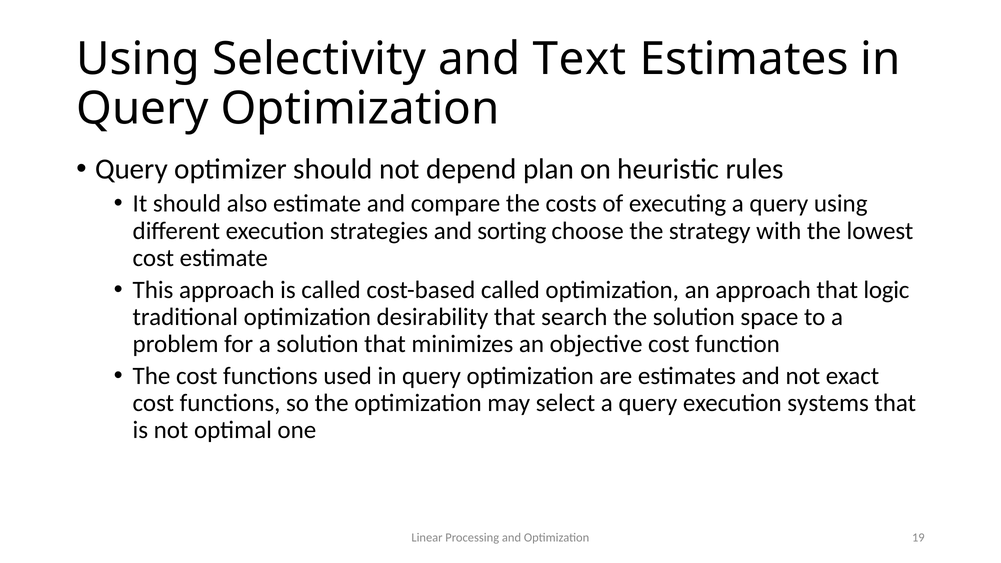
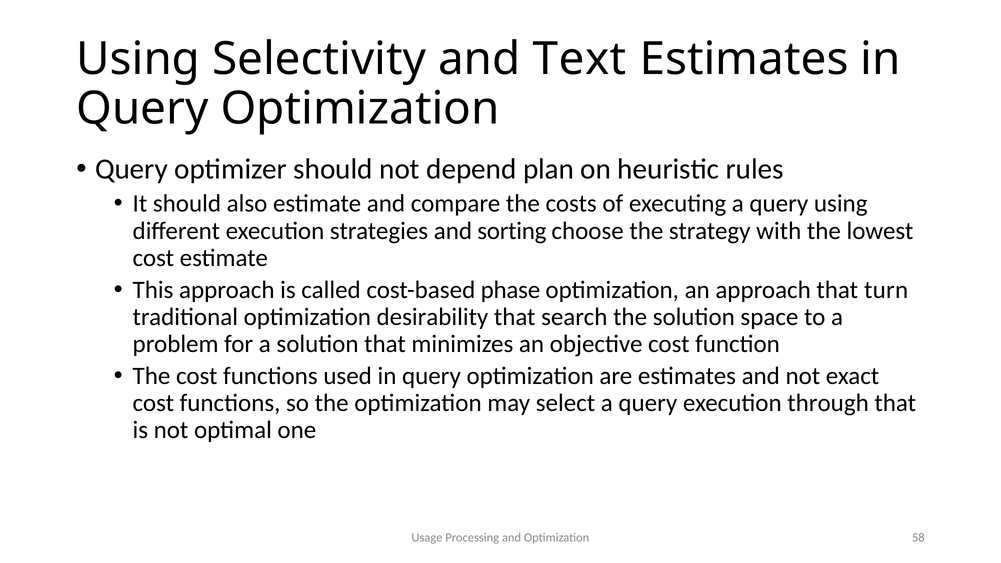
cost-based called: called -> phase
logic: logic -> turn
systems: systems -> through
Linear: Linear -> Usage
19: 19 -> 58
